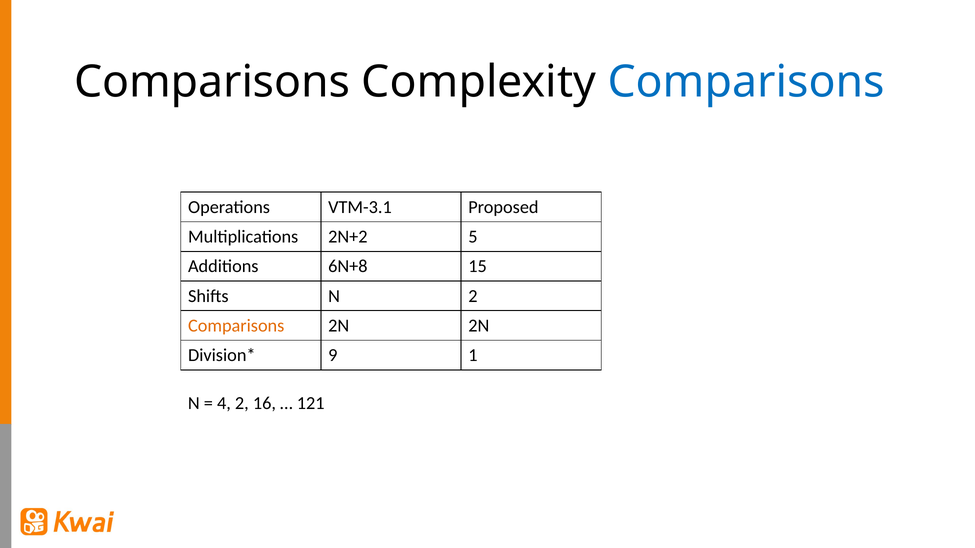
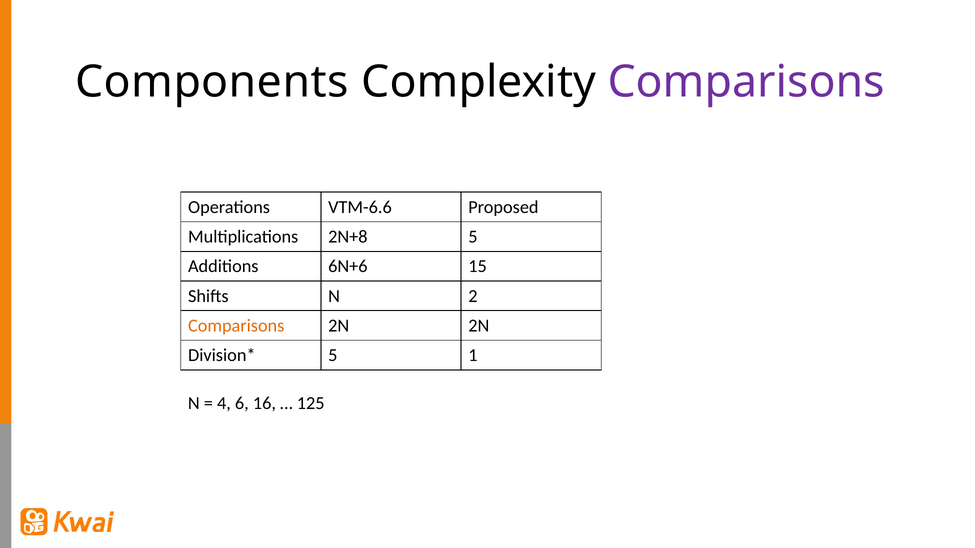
Comparisons at (212, 82): Comparisons -> Components
Comparisons at (746, 82) colour: blue -> purple
VTM-3.1: VTM-3.1 -> VTM-6.6
2N+2: 2N+2 -> 2N+8
6N+8: 6N+8 -> 6N+6
9 at (333, 356): 9 -> 5
4 2: 2 -> 6
121: 121 -> 125
